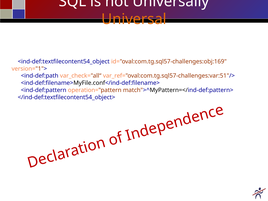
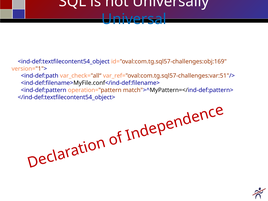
Universal colour: orange -> blue
